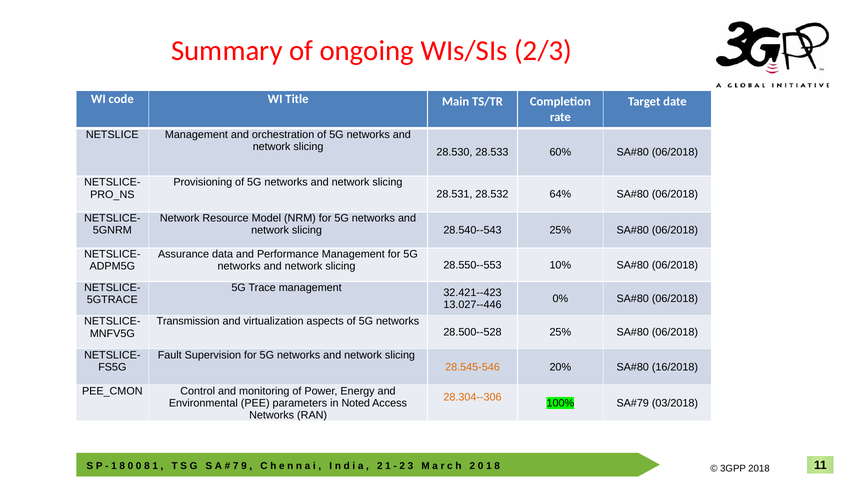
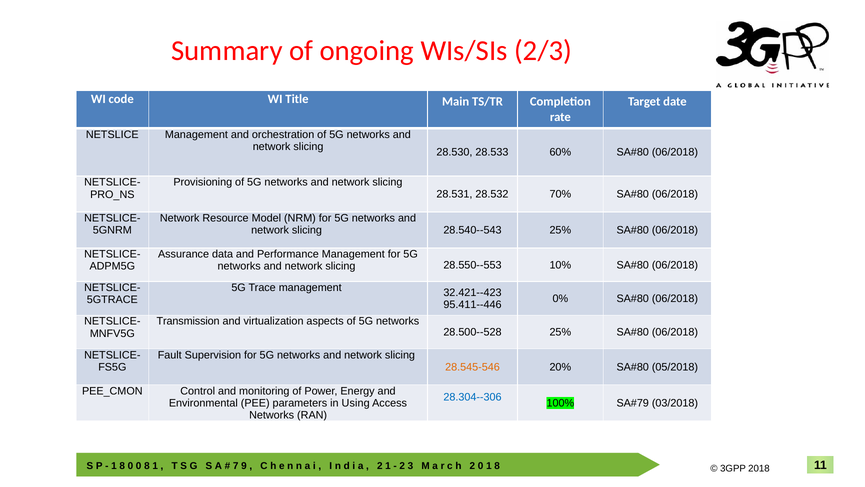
64%: 64% -> 70%
13.027--446: 13.027--446 -> 95.411--446
16/2018: 16/2018 -> 05/2018
28.304--306 colour: orange -> blue
Noted: Noted -> Using
